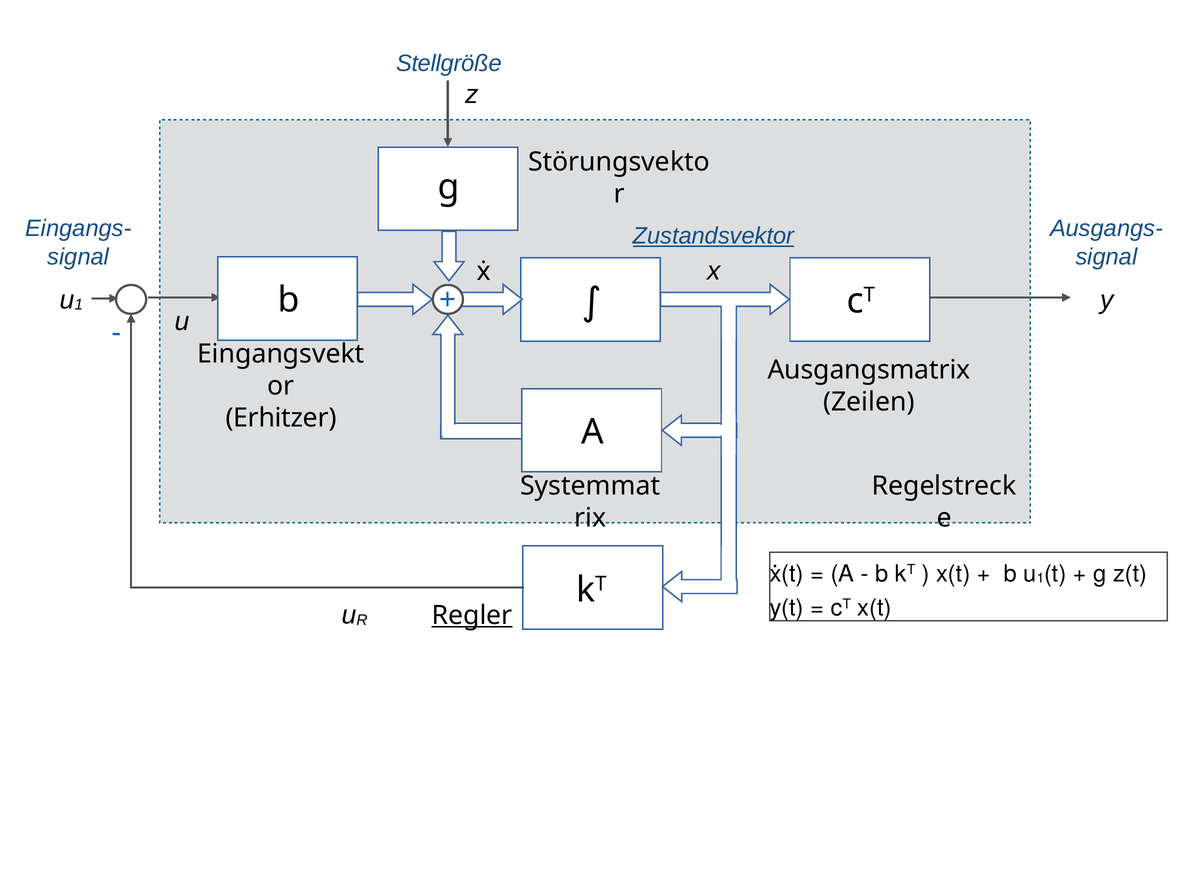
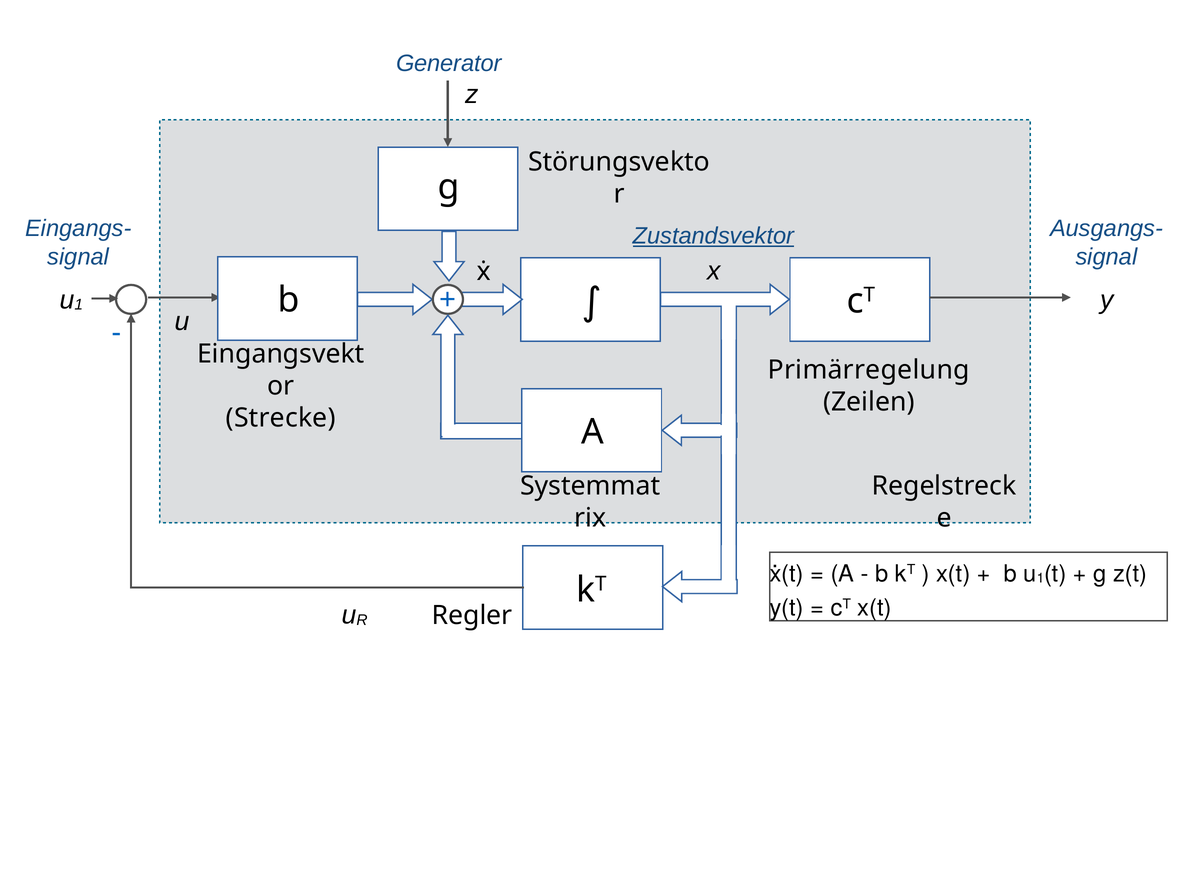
Stellgröße: Stellgröße -> Generator
Ausgangsmatrix: Ausgangsmatrix -> Primärregelung
Erhitzer: Erhitzer -> Strecke
Regler underline: present -> none
